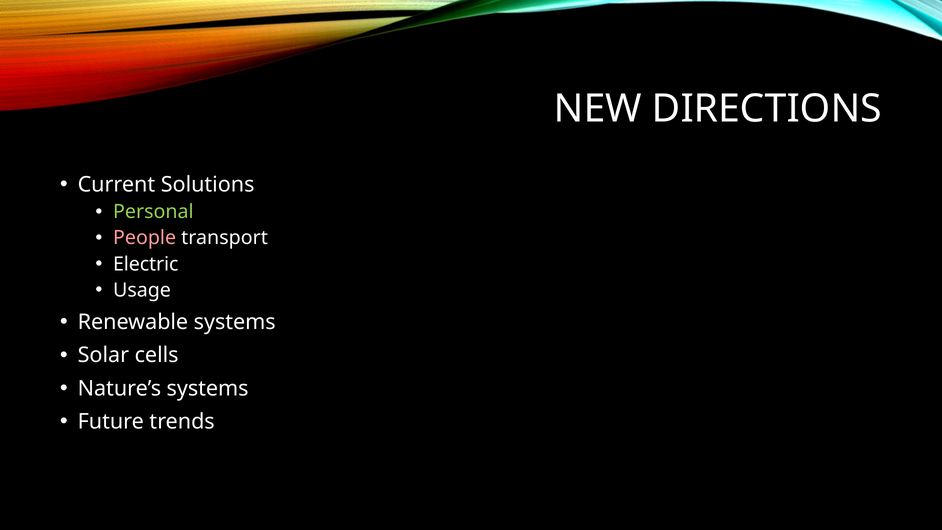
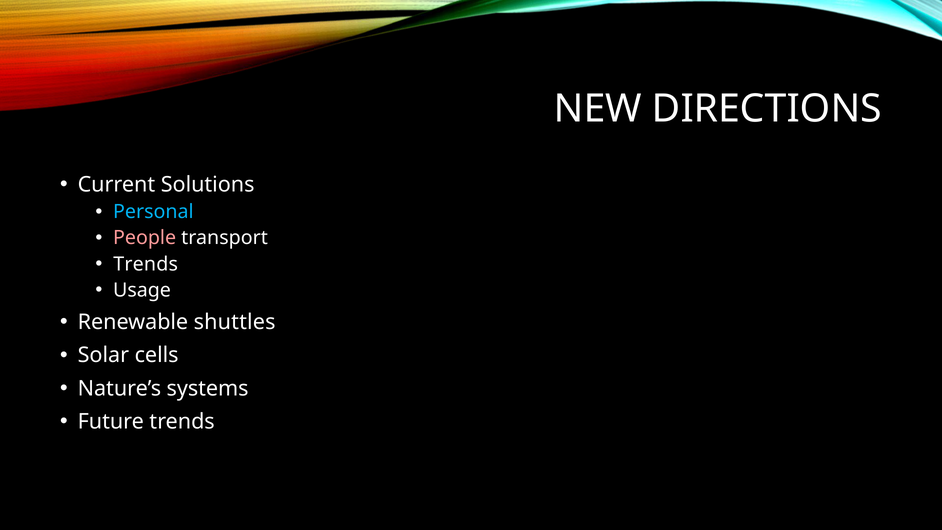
Personal colour: light green -> light blue
Electric at (146, 264): Electric -> Trends
Renewable systems: systems -> shuttles
